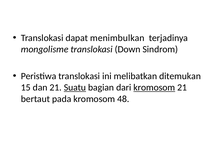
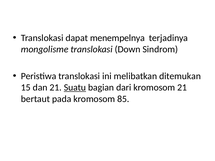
menimbulkan: menimbulkan -> menempelnya
kromosom at (154, 88) underline: present -> none
48: 48 -> 85
